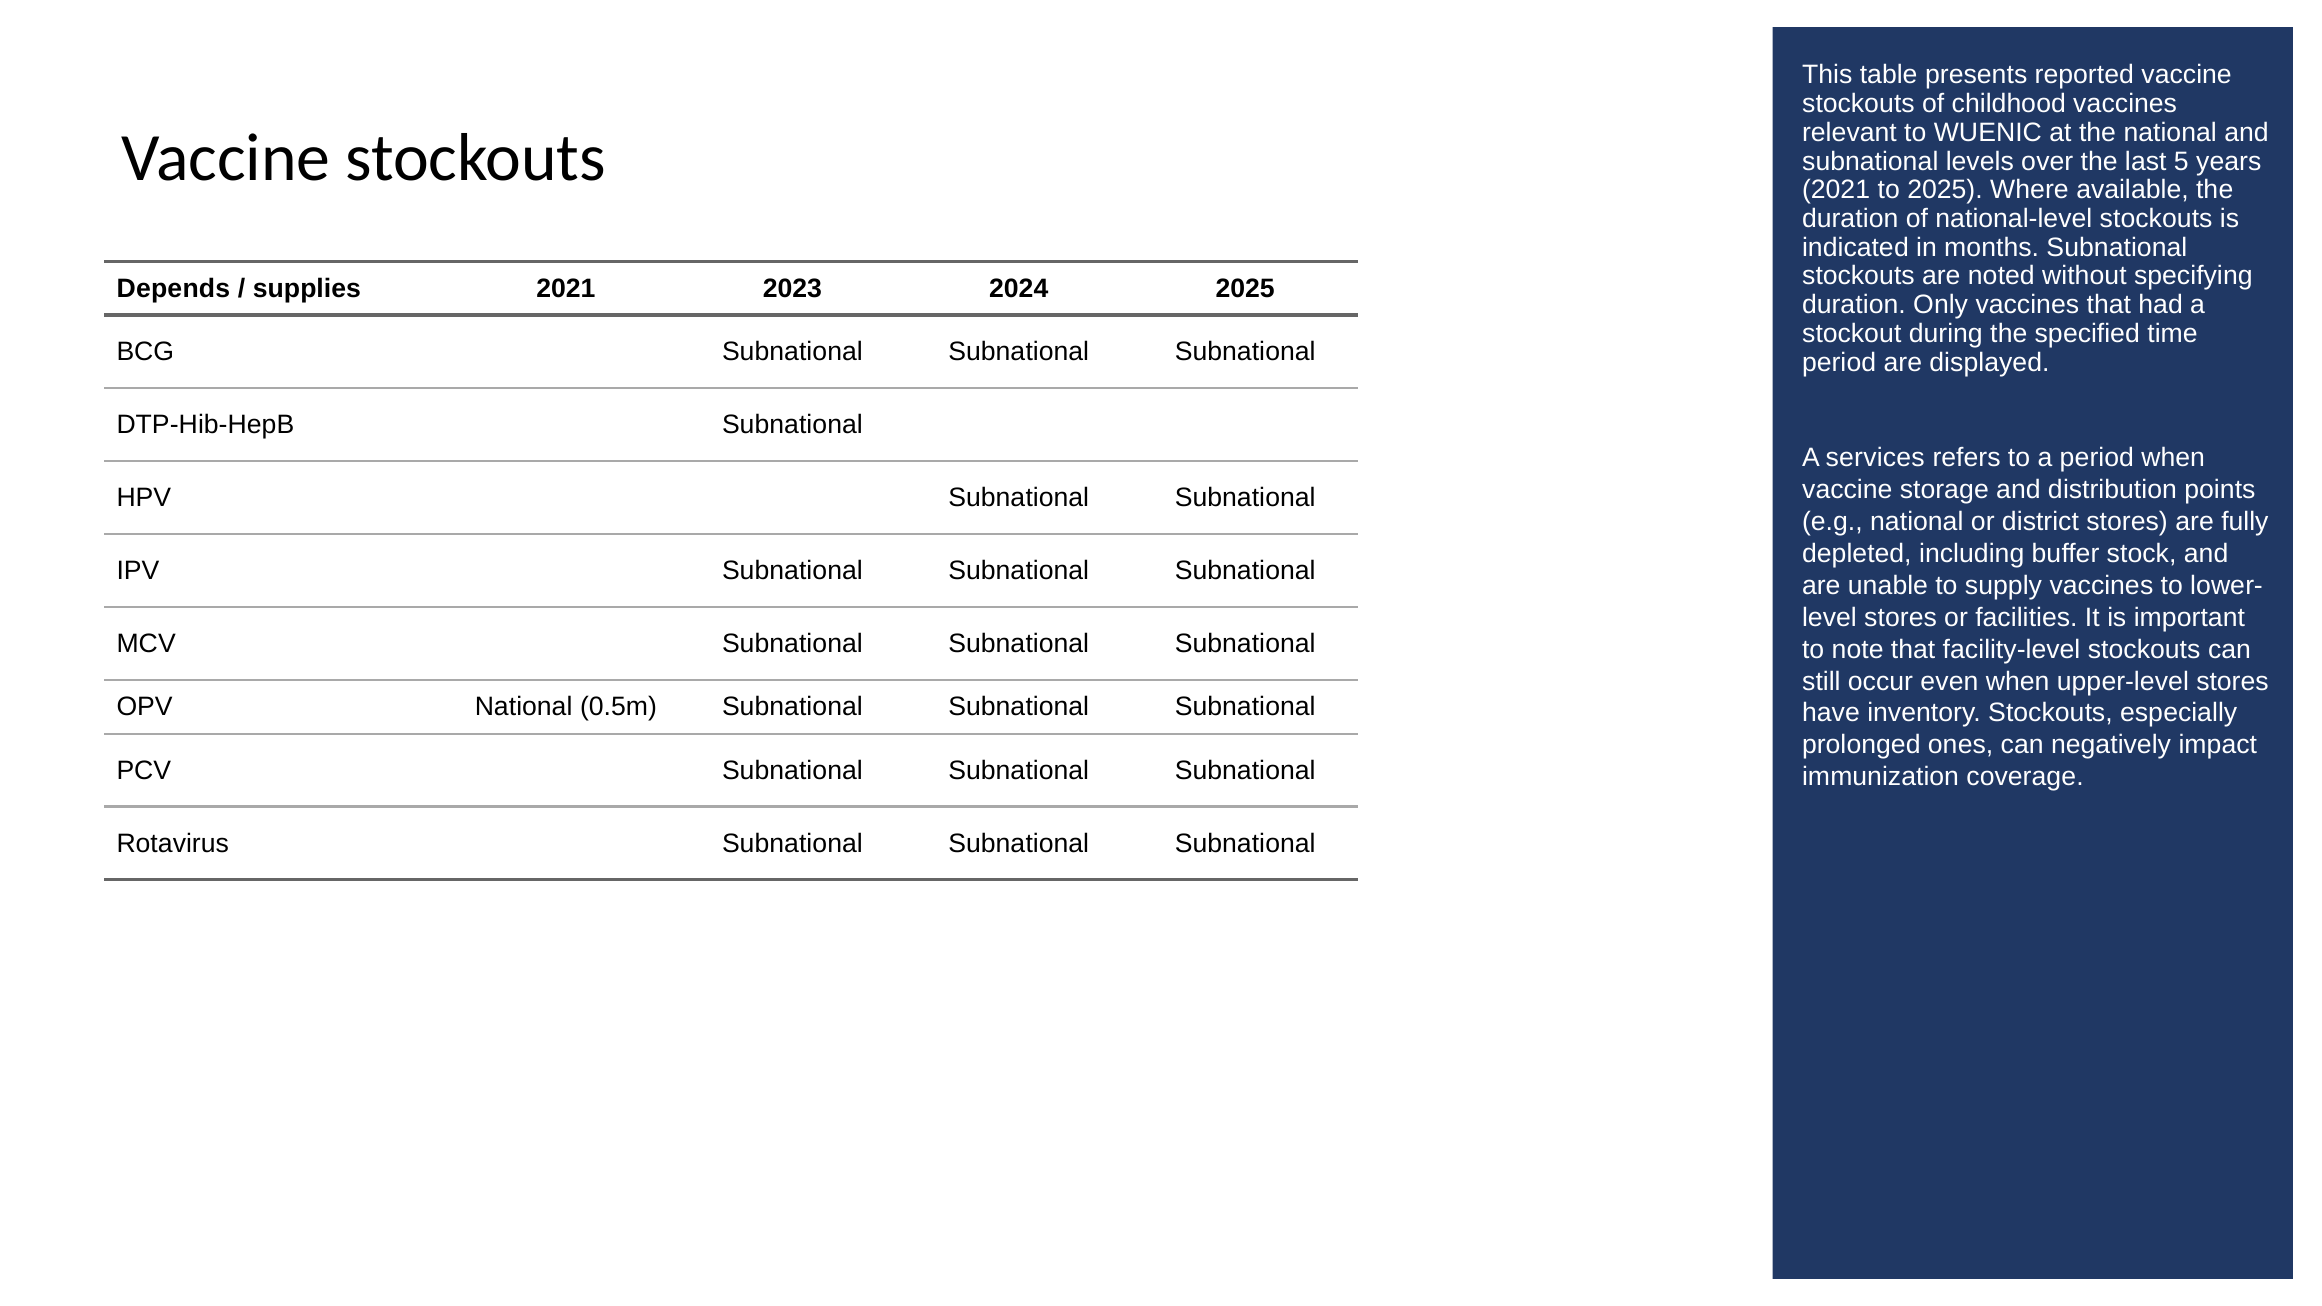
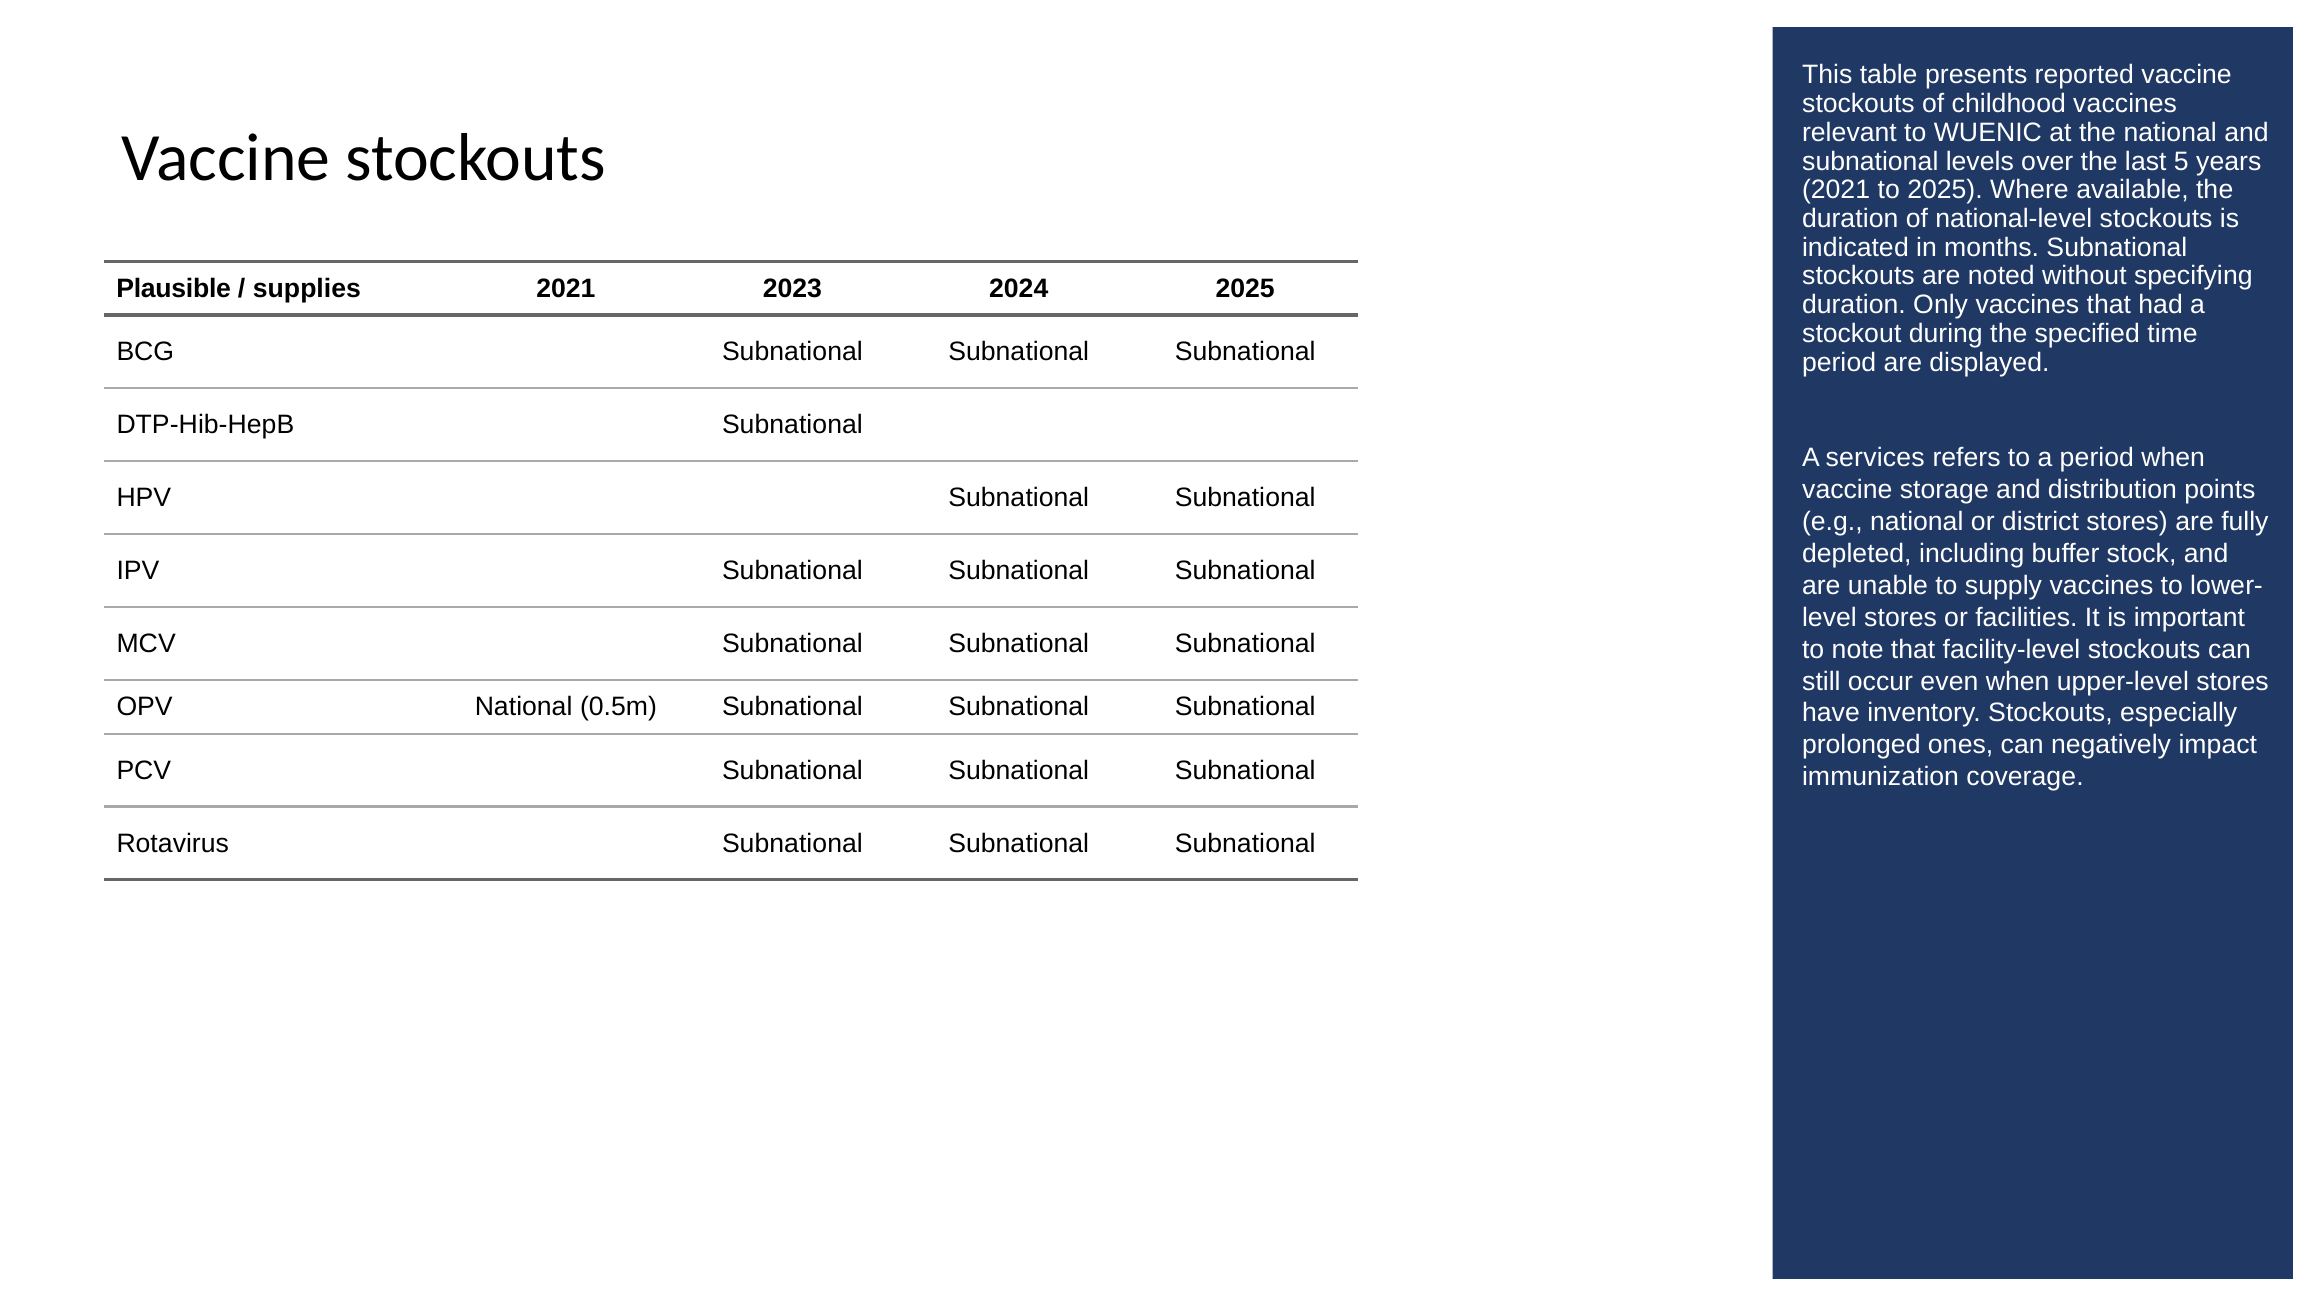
Depends: Depends -> Plausible
